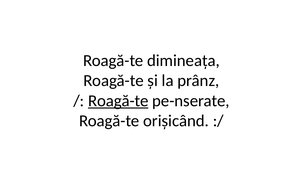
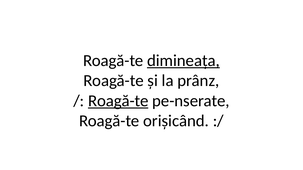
dimineața underline: none -> present
